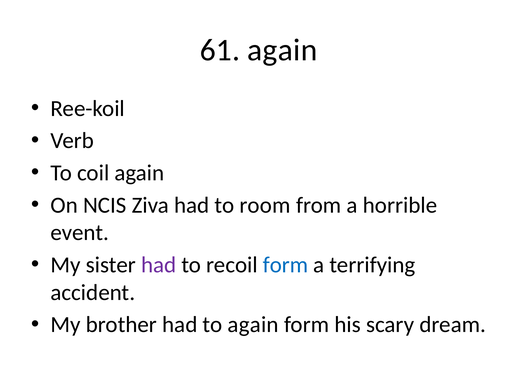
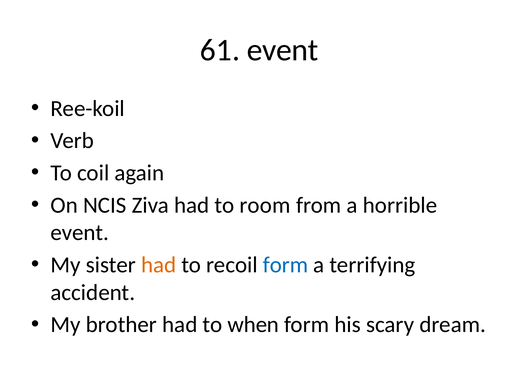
61 again: again -> event
had at (159, 265) colour: purple -> orange
to again: again -> when
